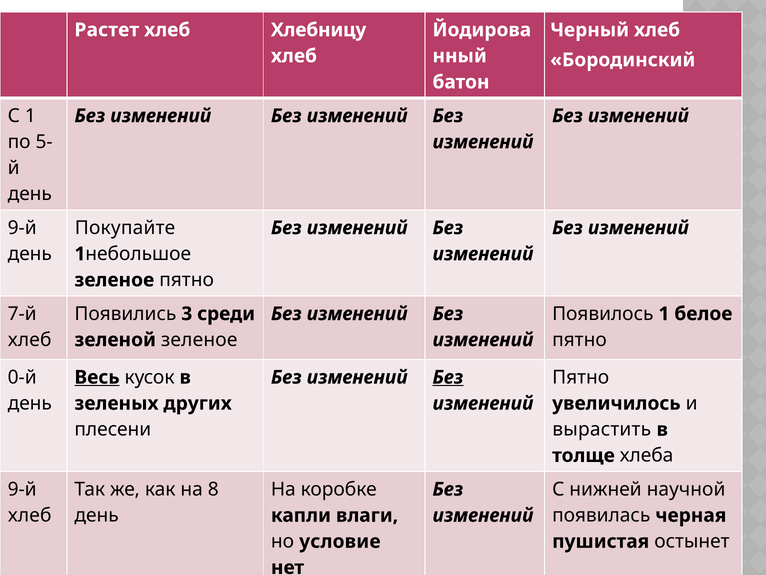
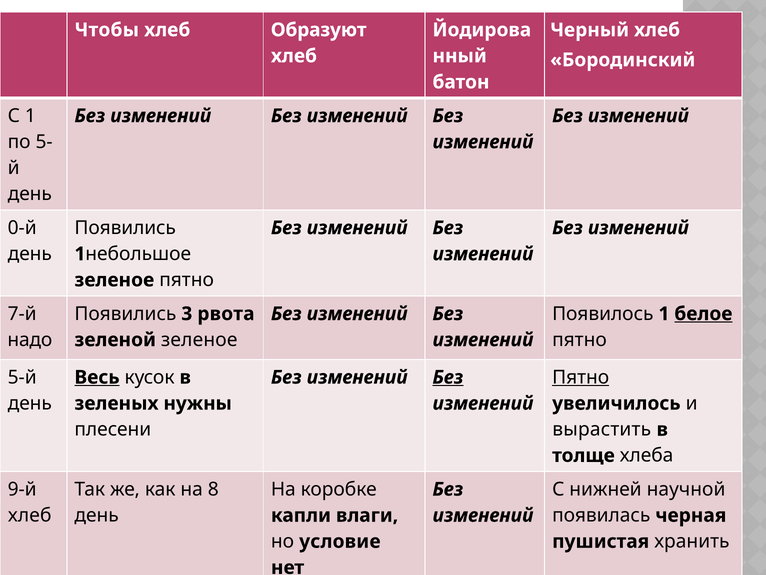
Растет: Растет -> Чтобы
Хлебницу: Хлебницу -> Образуют
9-й at (22, 228): 9-й -> 0-й
Покупайте at (125, 228): Покупайте -> Появились
среди: среди -> рвота
белое underline: none -> present
хлеб at (30, 340): хлеб -> надо
0-й: 0-й -> 5-й
Пятно at (581, 377) underline: none -> present
других: других -> нужны
остынет: остынет -> хранить
